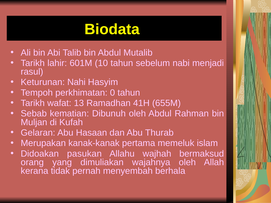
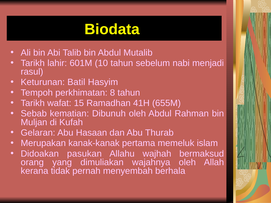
Nahi: Nahi -> Batil
0: 0 -> 8
13: 13 -> 15
